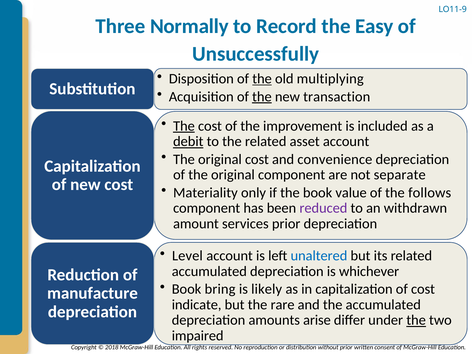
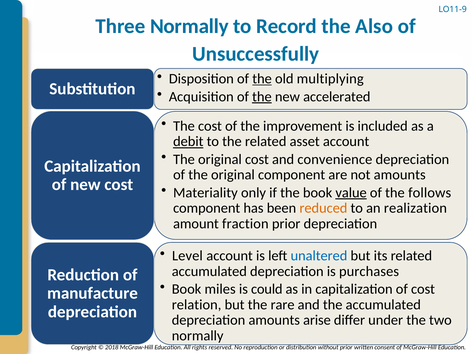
Easy: Easy -> Also
transaction: transaction -> accelerated
The at (184, 126) underline: present -> none
not separate: separate -> amounts
value underline: none -> present
reduced colour: purple -> orange
withdrawn: withdrawn -> realization
services: services -> fraction
whichever: whichever -> purchases
bring: bring -> miles
likely: likely -> could
indicate: indicate -> relation
the at (416, 320) underline: present -> none
impaired at (198, 336): impaired -> normally
